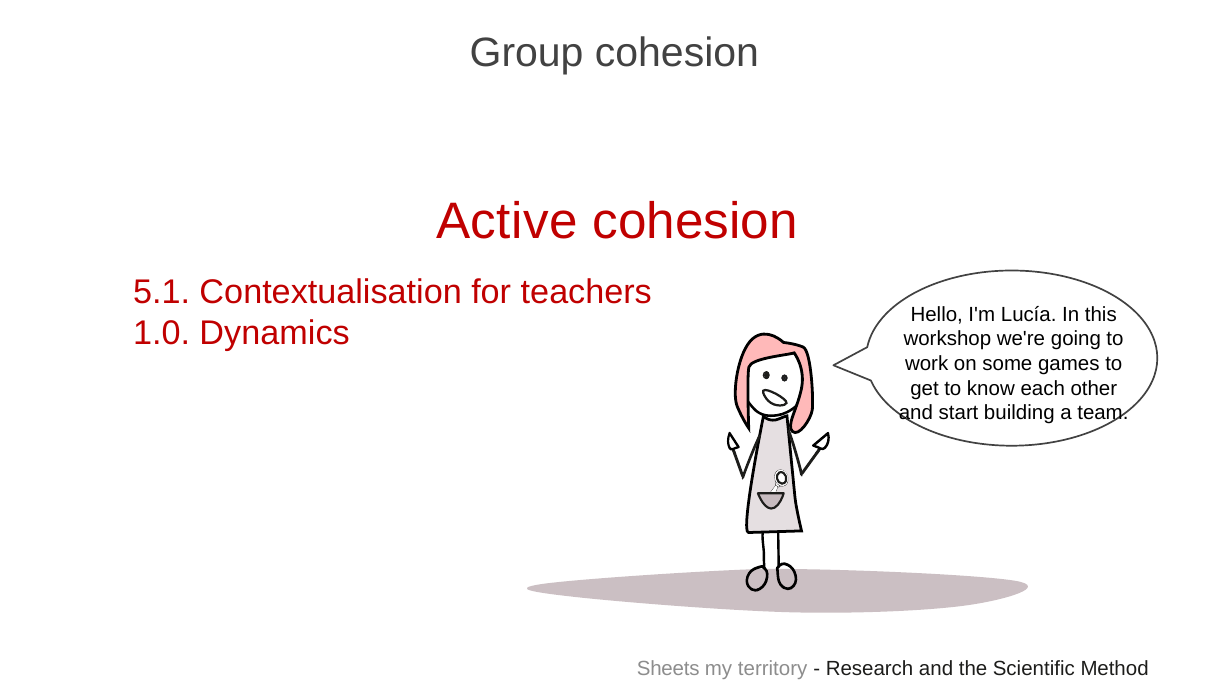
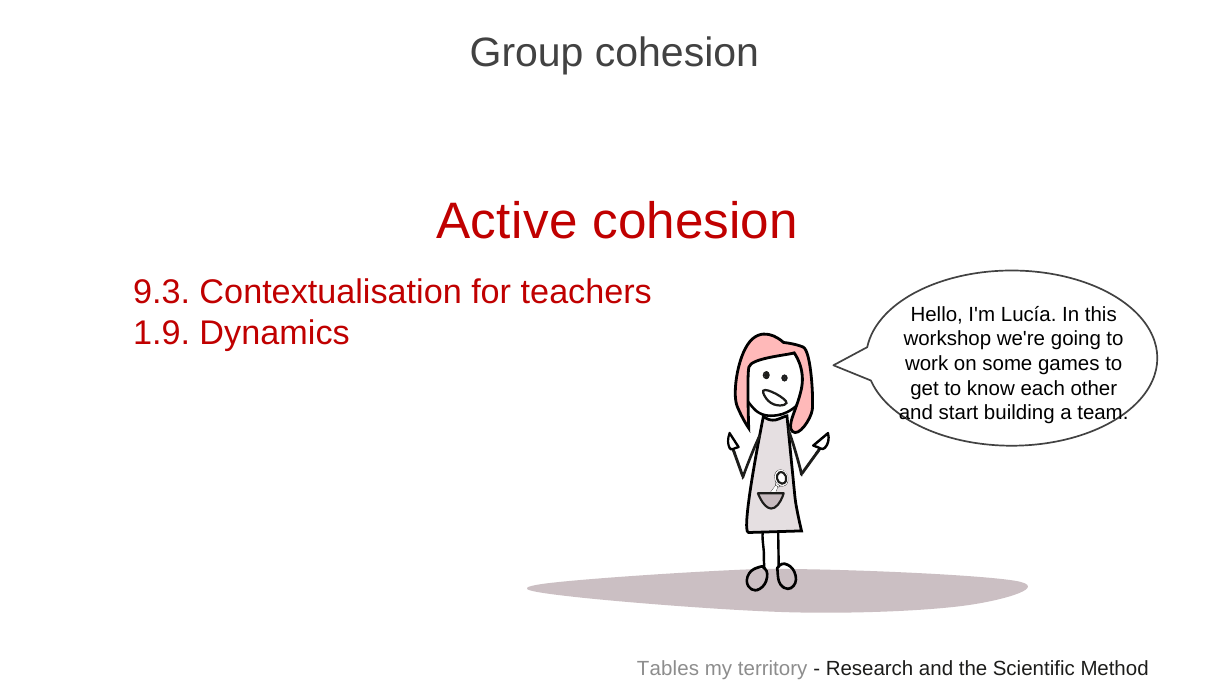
5.1: 5.1 -> 9.3
1.0: 1.0 -> 1.9
Sheets: Sheets -> Tables
